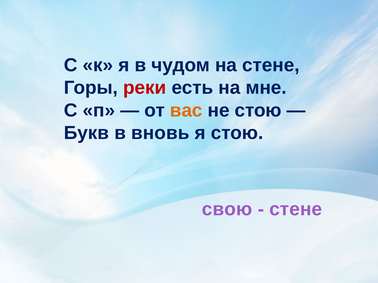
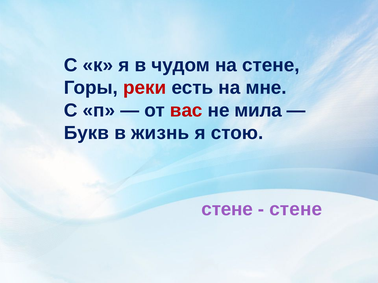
вас colour: orange -> red
не стою: стою -> мила
вновь: вновь -> жизнь
свою at (227, 210): свою -> стене
